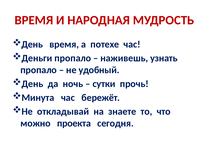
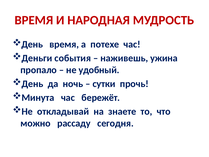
Деньги пропало: пропало -> события
узнать: узнать -> ужина
проекта: проекта -> рассаду
